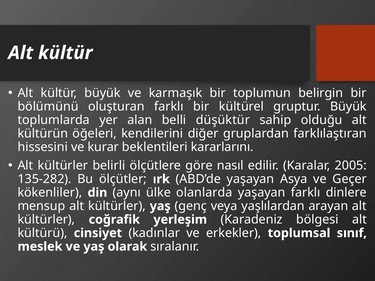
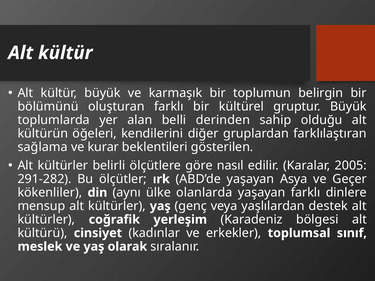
düşüktür: düşüktür -> derinden
hissesini: hissesini -> sağlama
kararlarını: kararlarını -> gösterilen
135-282: 135-282 -> 291-282
arayan: arayan -> destek
